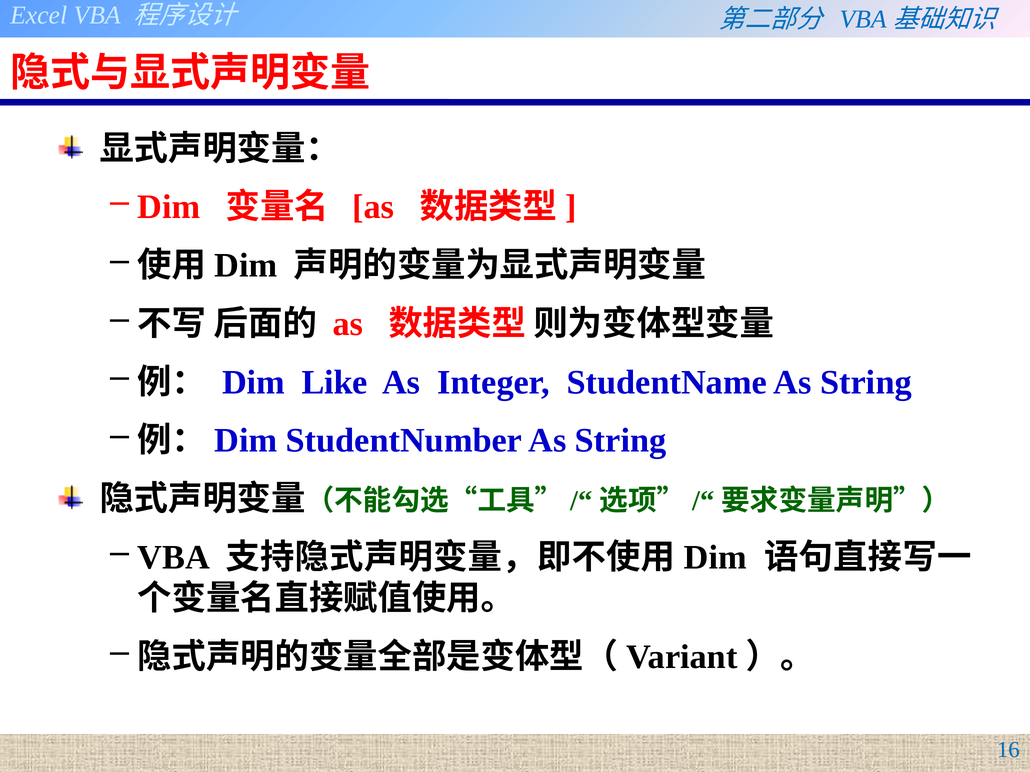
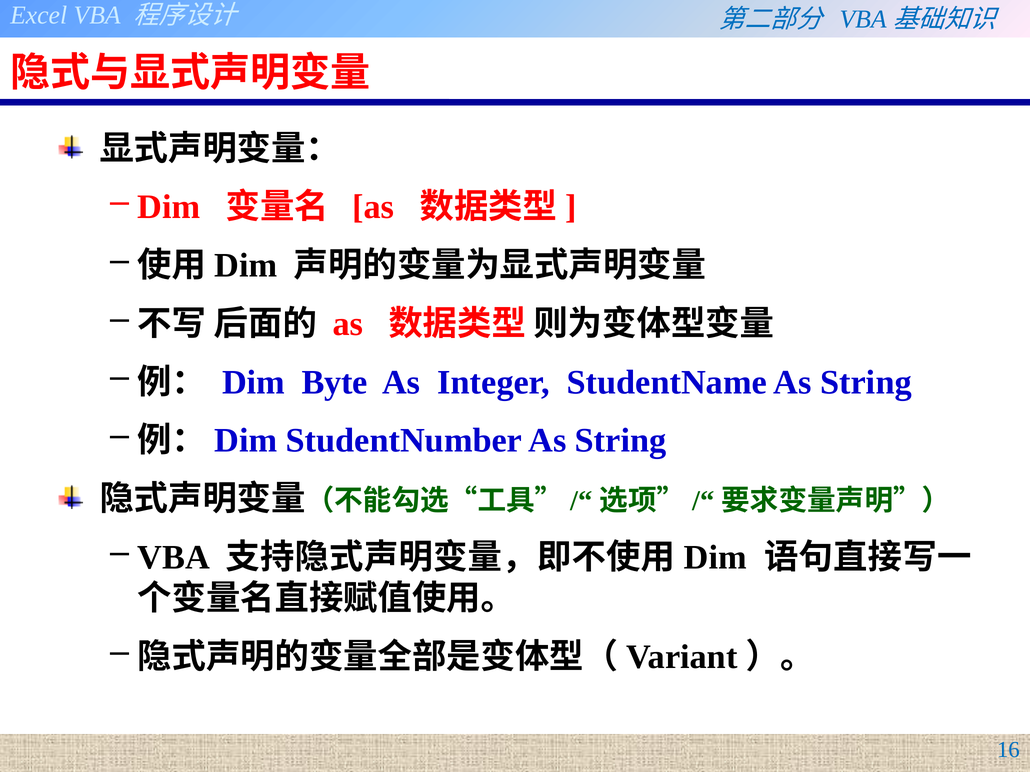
Like: Like -> Byte
